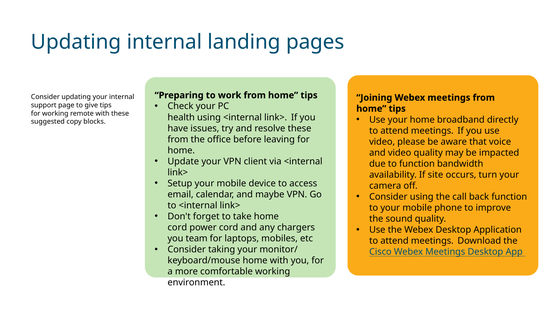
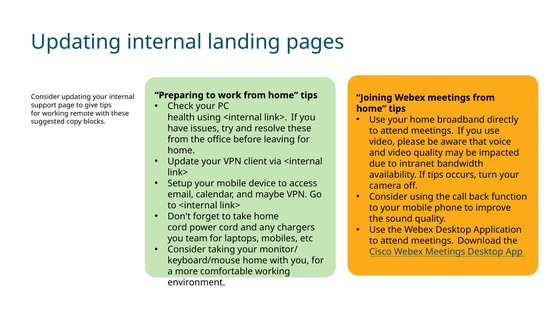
to function: function -> intranet
If site: site -> tips
